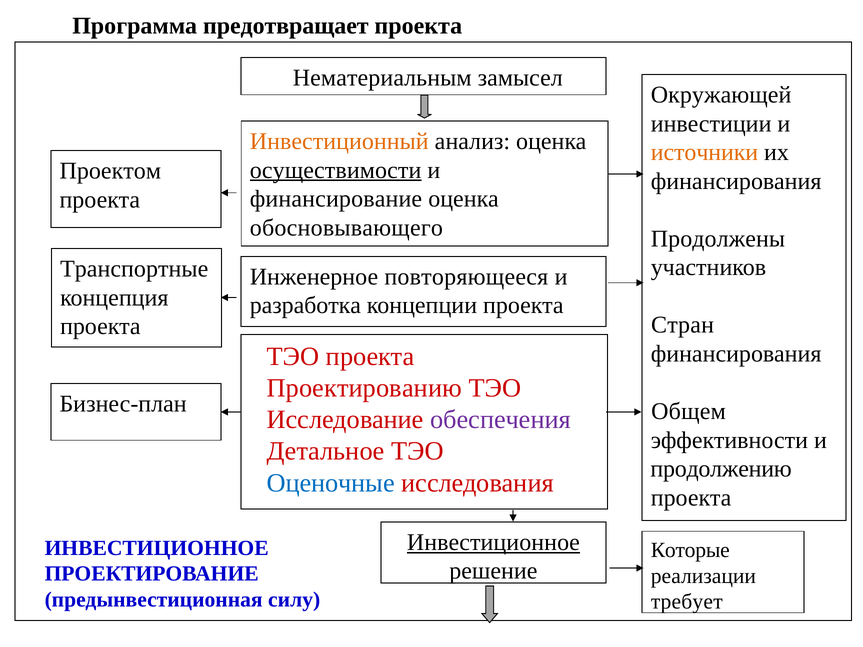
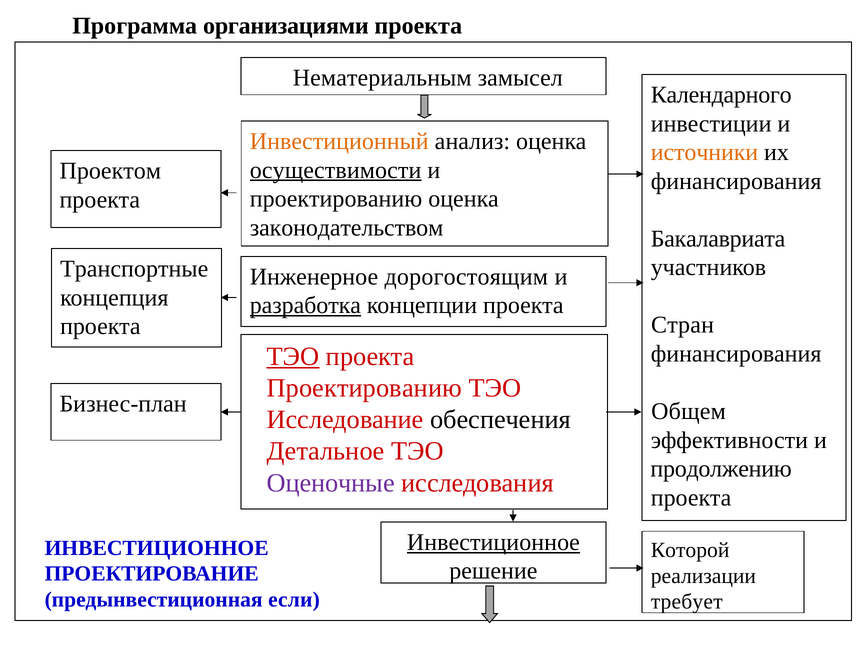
предотвращает: предотвращает -> организациями
Окружающей: Окружающей -> Календарного
финансирование at (336, 199): финансирование -> проектированию
обосновывающего: обосновывающего -> законодательством
Продолжены: Продолжены -> Бакалавриата
повторяющееся: повторяющееся -> дорогостоящим
разработка underline: none -> present
ТЭО at (293, 357) underline: none -> present
обеспечения colour: purple -> black
Оценочные colour: blue -> purple
Которые: Которые -> Которой
силу: силу -> если
